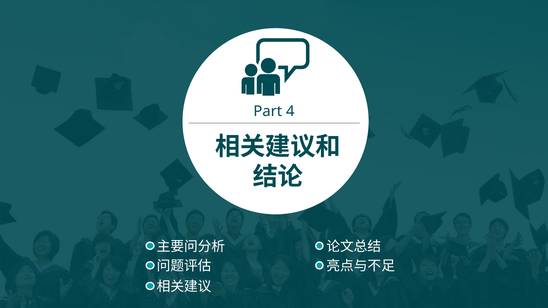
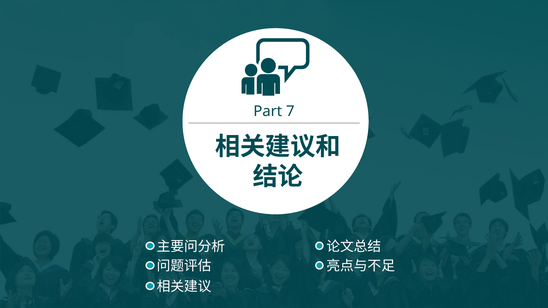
4: 4 -> 7
